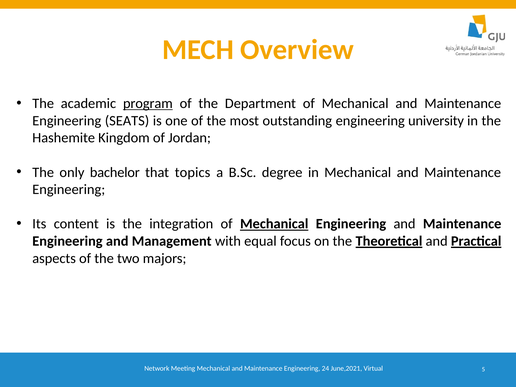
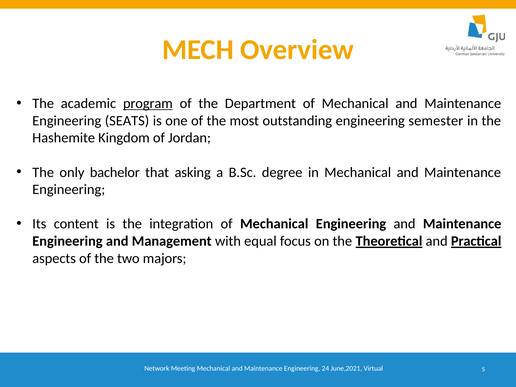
university: university -> semester
topics: topics -> asking
Mechanical at (274, 224) underline: present -> none
